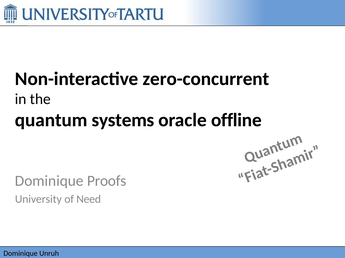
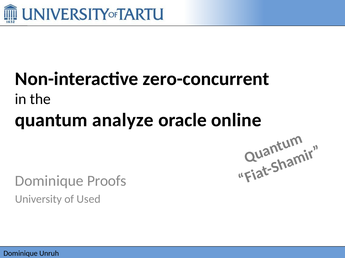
systems: systems -> analyze
offline: offline -> online
Need: Need -> Used
